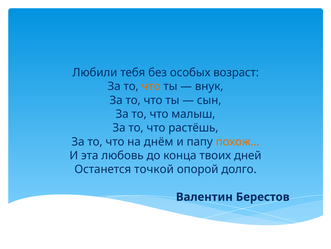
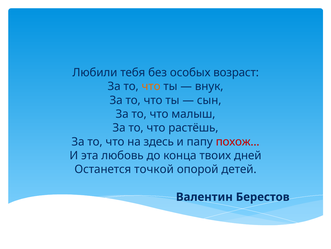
днём: днём -> здесь
похож colour: orange -> red
долго: долго -> детей
